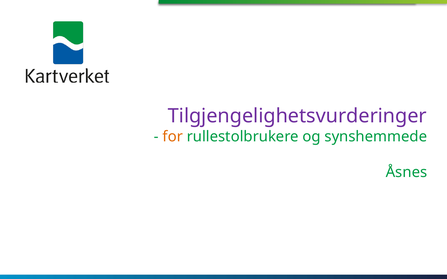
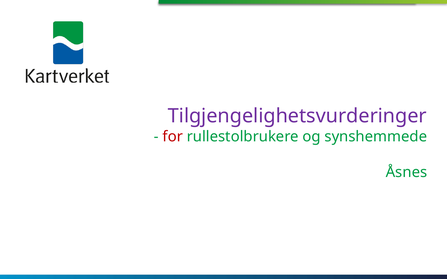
for colour: orange -> red
